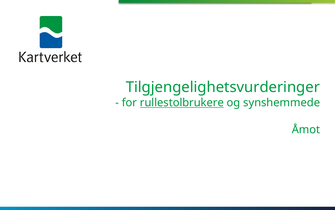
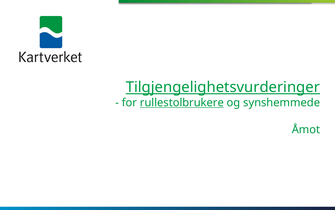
Tilgjengelighetsvurderinger underline: none -> present
